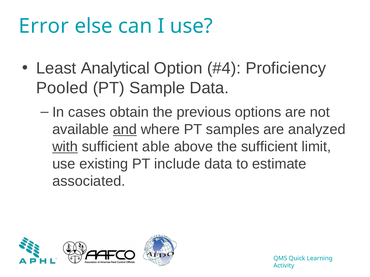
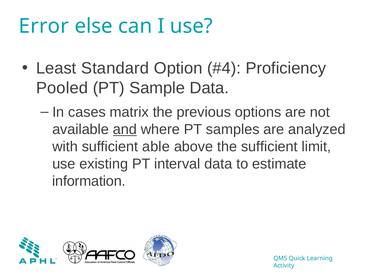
Analytical: Analytical -> Standard
obtain: obtain -> matrix
with underline: present -> none
include: include -> interval
associated: associated -> information
